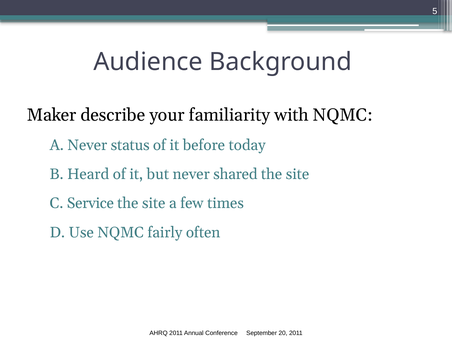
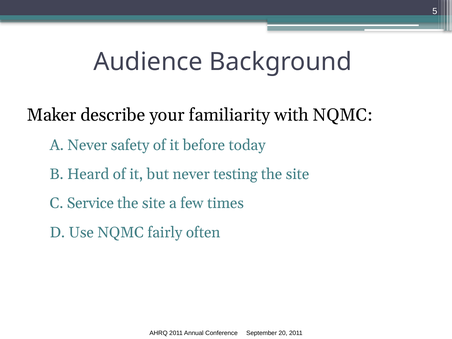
status: status -> safety
shared: shared -> testing
